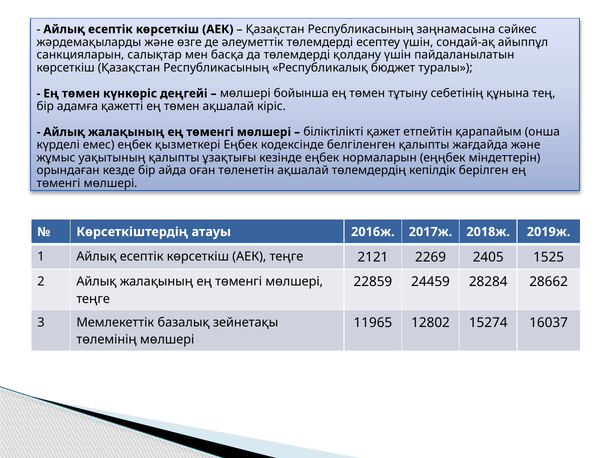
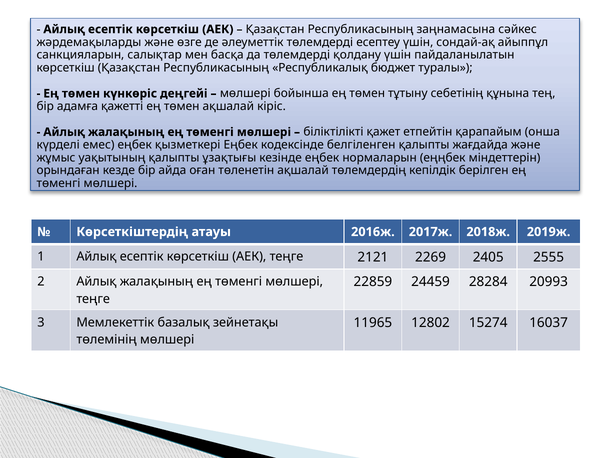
1525: 1525 -> 2555
28662: 28662 -> 20993
